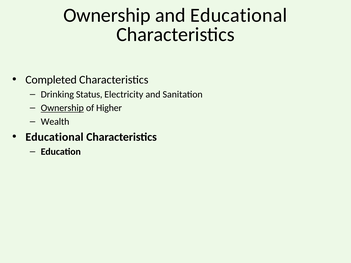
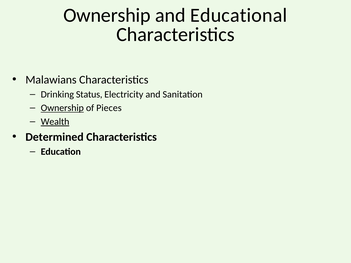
Completed: Completed -> Malawians
Higher: Higher -> Pieces
Wealth underline: none -> present
Educational at (54, 137): Educational -> Determined
